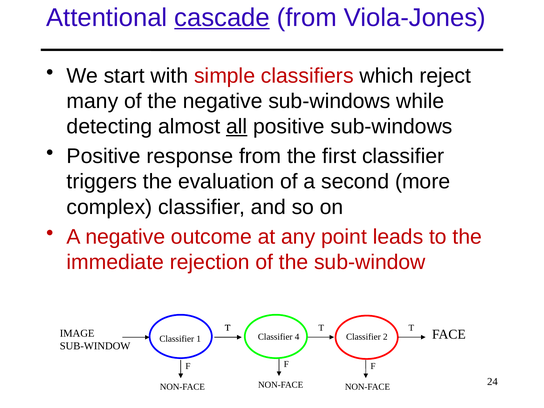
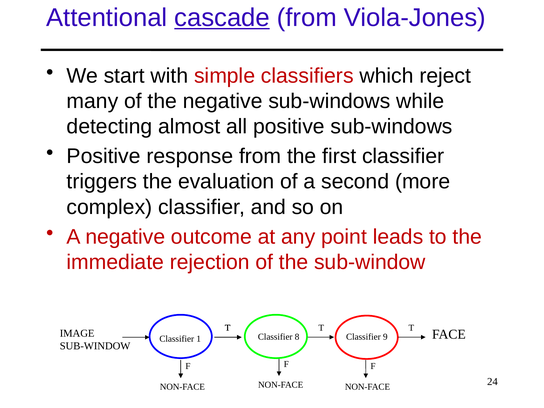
all underline: present -> none
4: 4 -> 8
2: 2 -> 9
